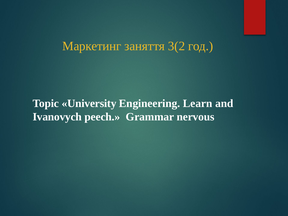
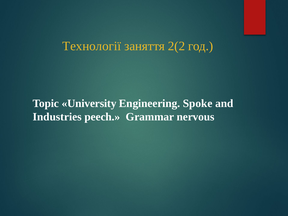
Маркетинг: Маркетинг -> Технології
3(2: 3(2 -> 2(2
Learn: Learn -> Spoke
Ivanovych: Ivanovych -> Industries
